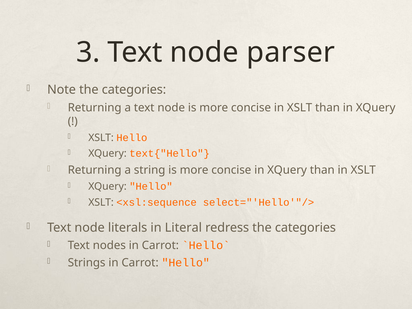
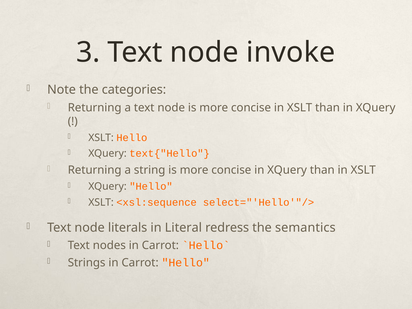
parser: parser -> invoke
redress the categories: categories -> semantics
